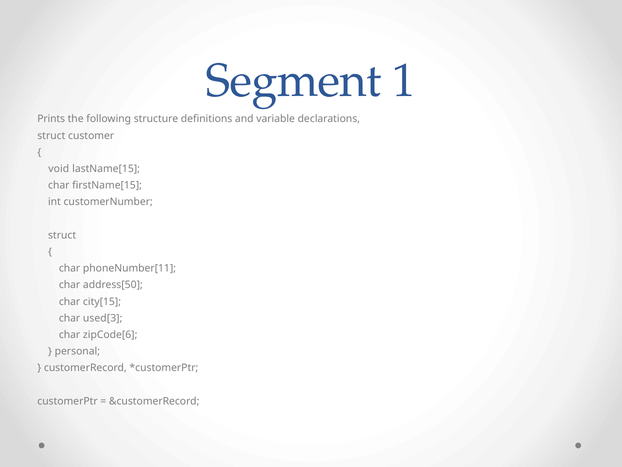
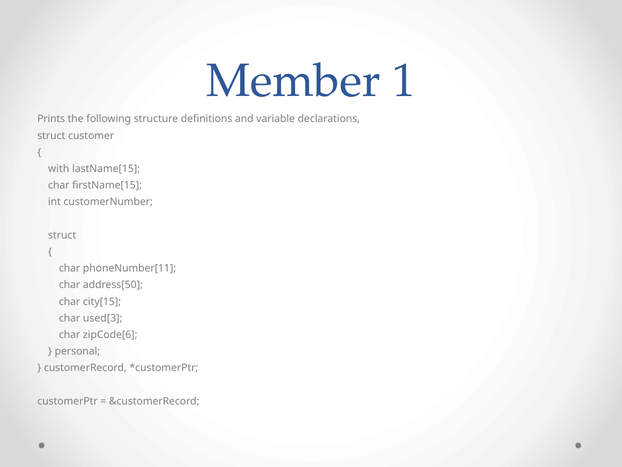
Segment: Segment -> Member
void: void -> with
